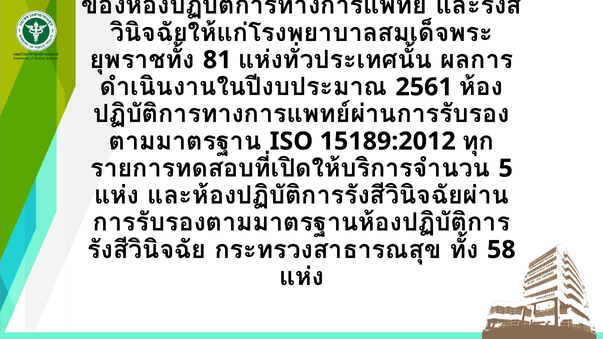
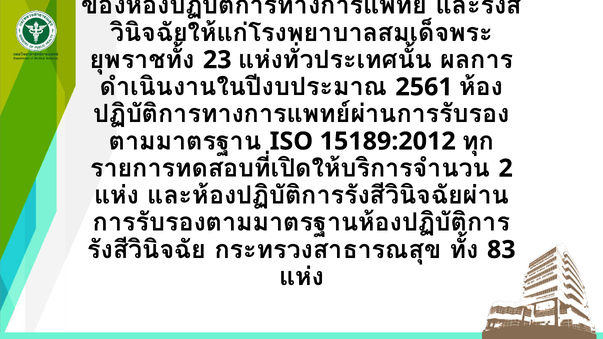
81: 81 -> 23
5: 5 -> 2
58: 58 -> 83
